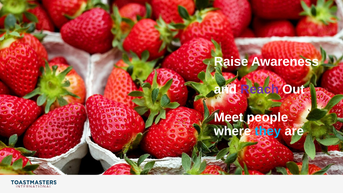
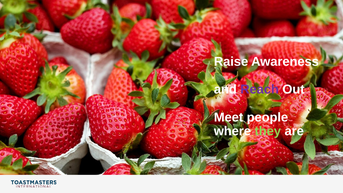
they colour: light blue -> light green
